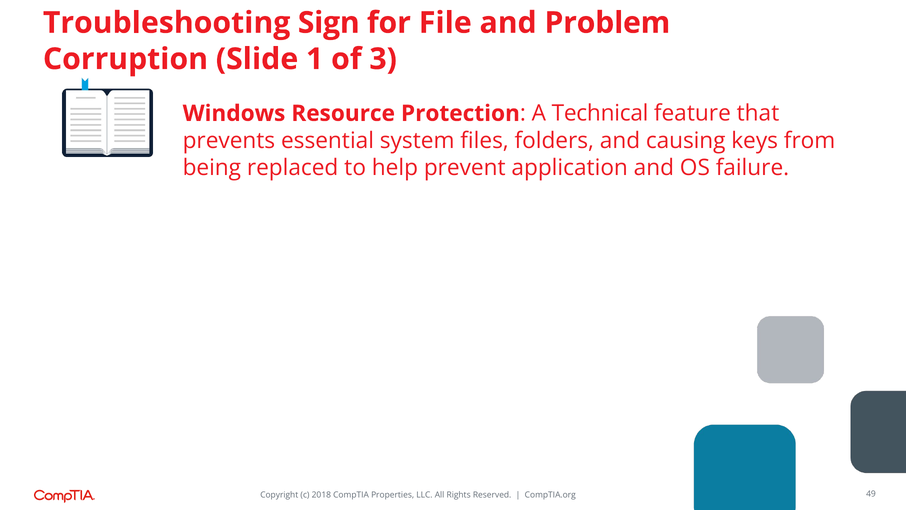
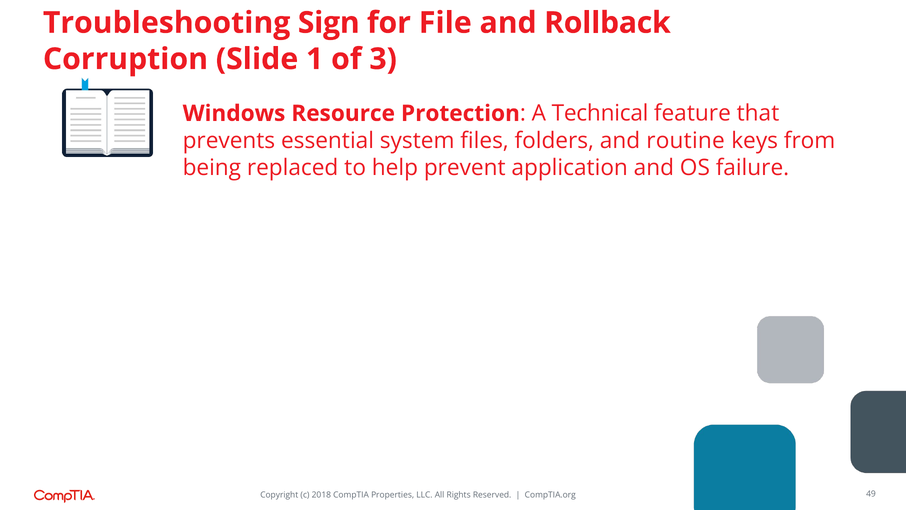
Problem: Problem -> Rollback
causing: causing -> routine
